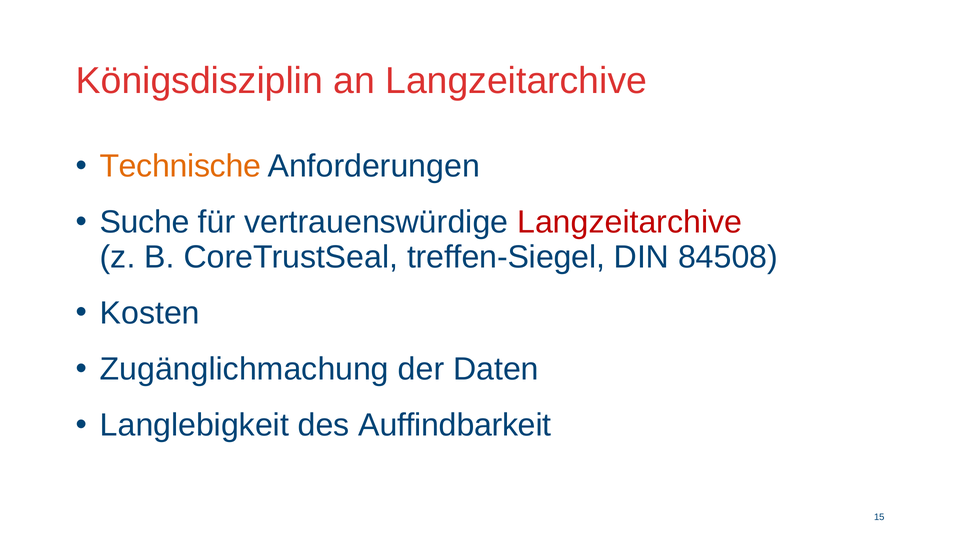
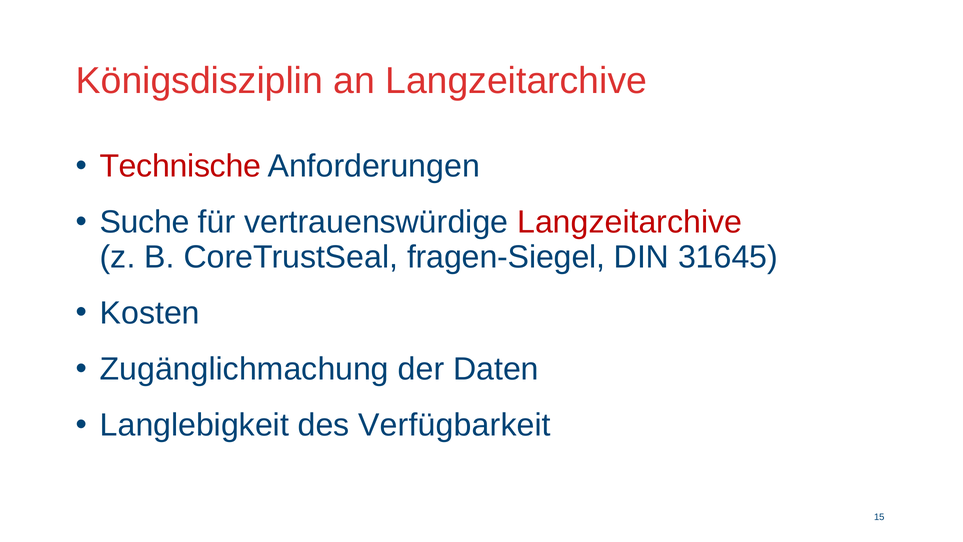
Technische colour: orange -> red
treffen-Siegel: treffen-Siegel -> fragen-Siegel
84508: 84508 -> 31645
Auffindbarkeit: Auffindbarkeit -> Verfügbarkeit
